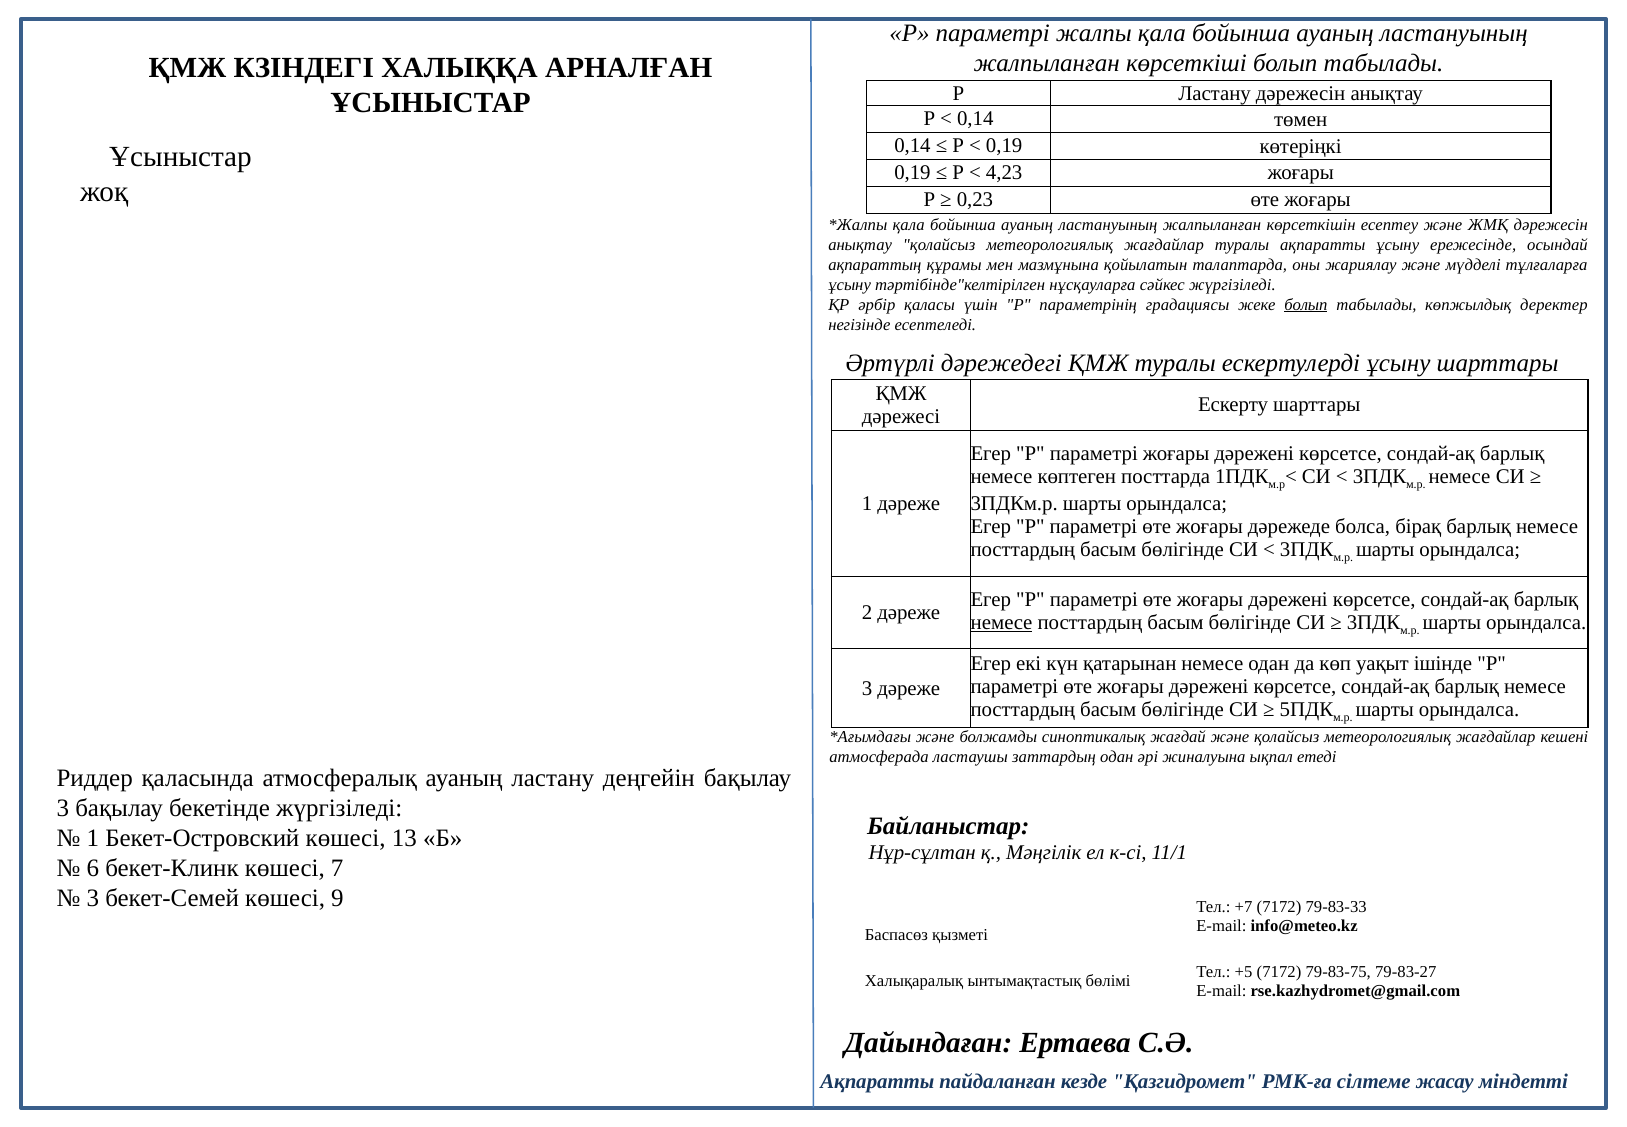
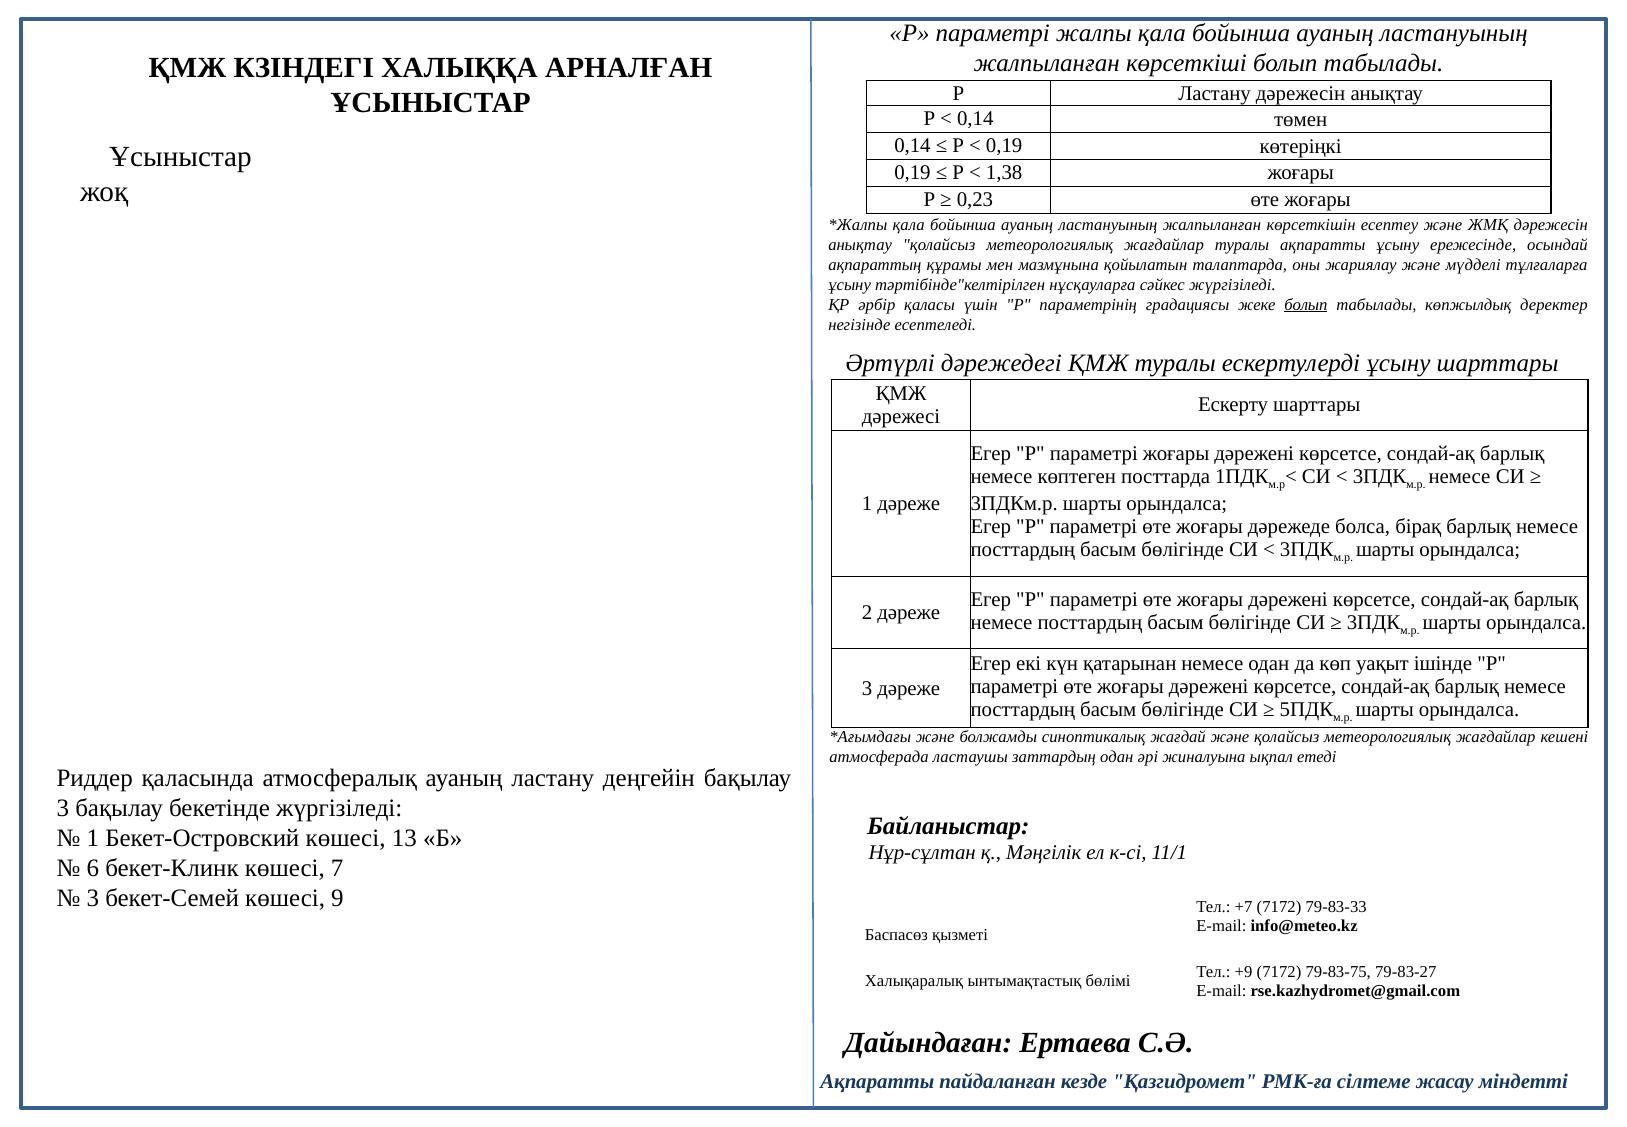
4,23: 4,23 -> 1,38
немесе at (1001, 622) underline: present -> none
+5: +5 -> +9
